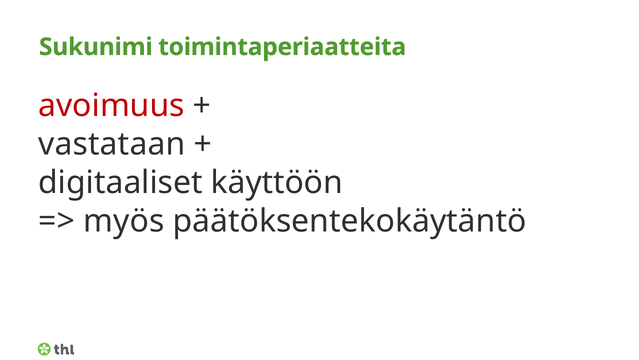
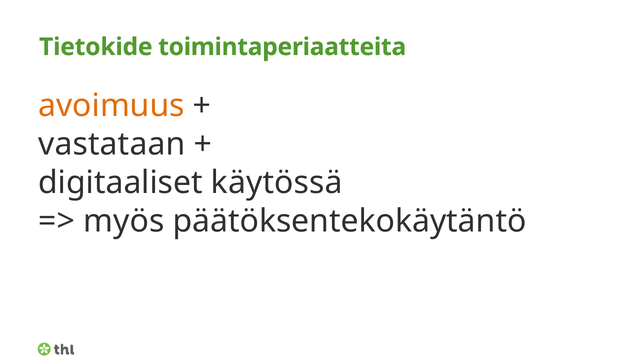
Sukunimi: Sukunimi -> Tietokide
avoimuus colour: red -> orange
käyttöön: käyttöön -> käytössä
